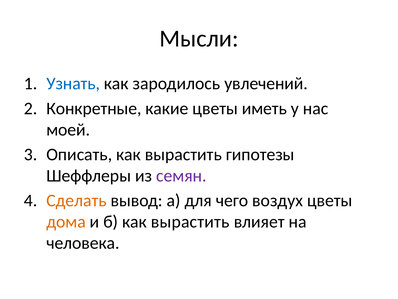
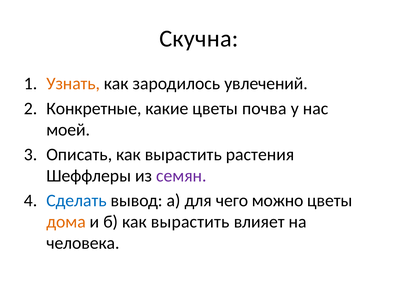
Мысли: Мысли -> Скучна
Узнать colour: blue -> orange
иметь: иметь -> почва
гипотезы: гипотезы -> растения
Сделать colour: orange -> blue
воздух: воздух -> можно
